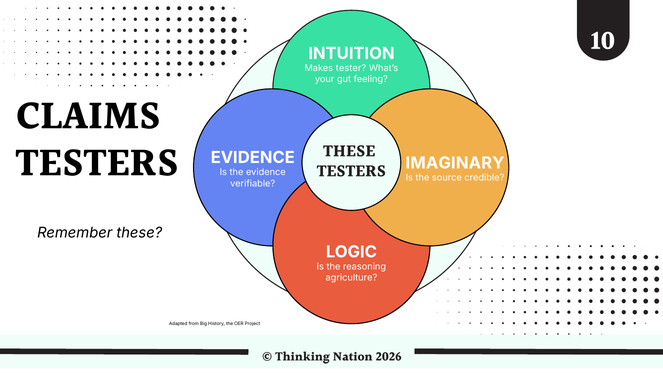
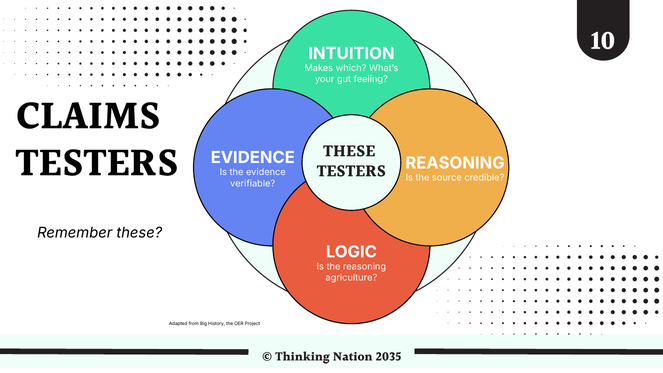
tester: tester -> which
IMAGINARY at (455, 163): IMAGINARY -> REASONING
2026: 2026 -> 2035
